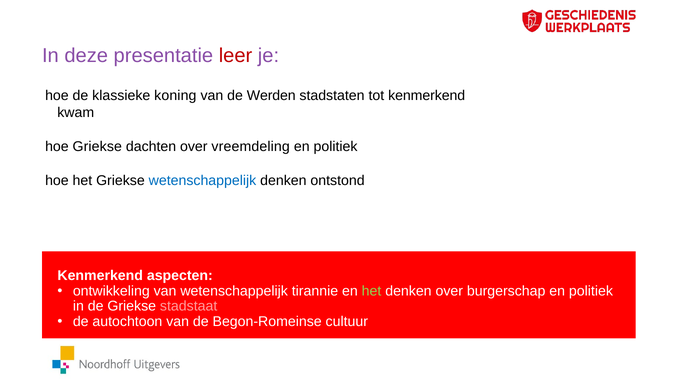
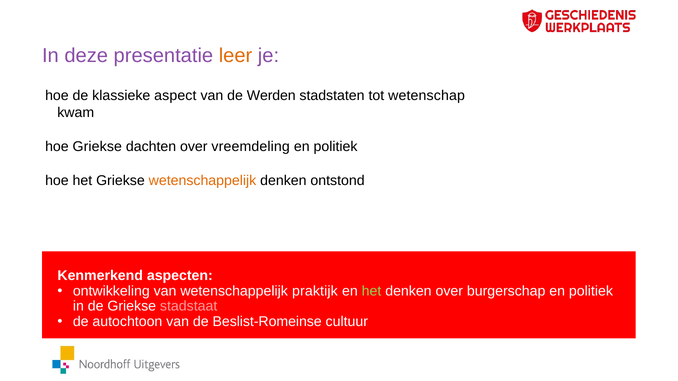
leer colour: red -> orange
koning: koning -> aspect
tot kenmerkend: kenmerkend -> wetenschap
wetenschappelijk at (202, 181) colour: blue -> orange
tirannie: tirannie -> praktijk
Begon-Romeinse: Begon-Romeinse -> Beslist-Romeinse
